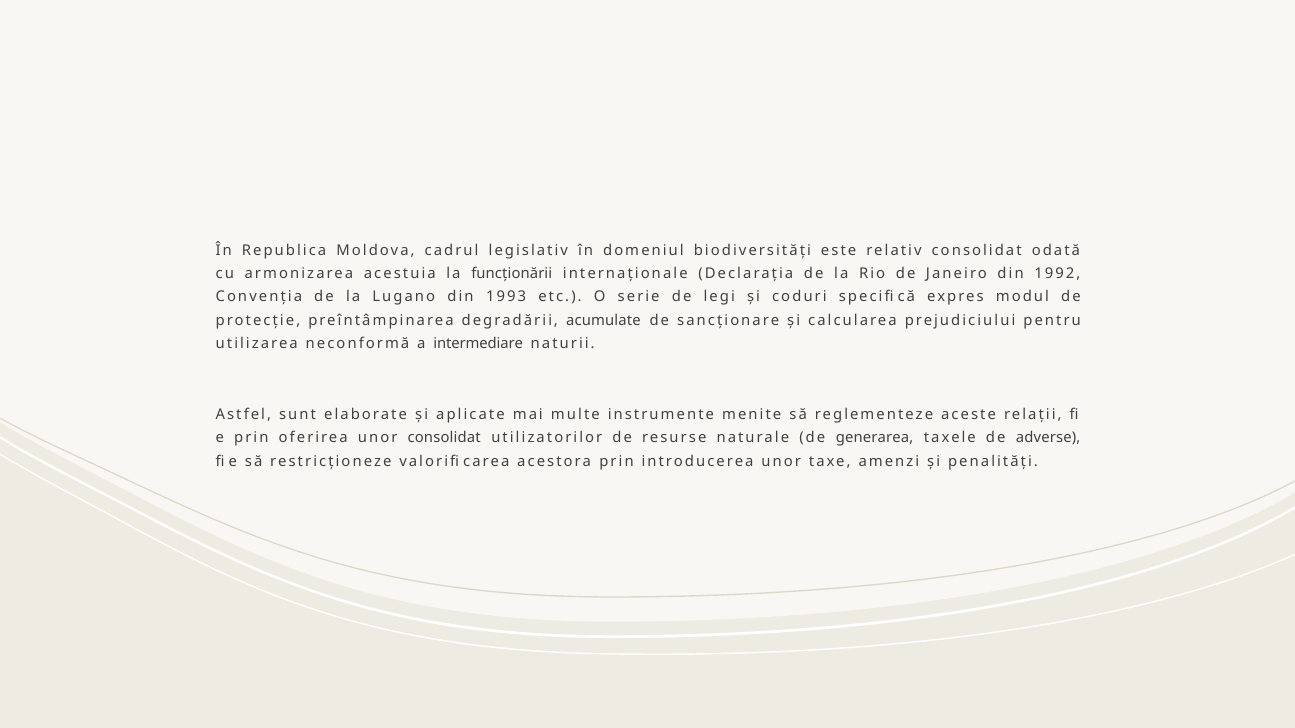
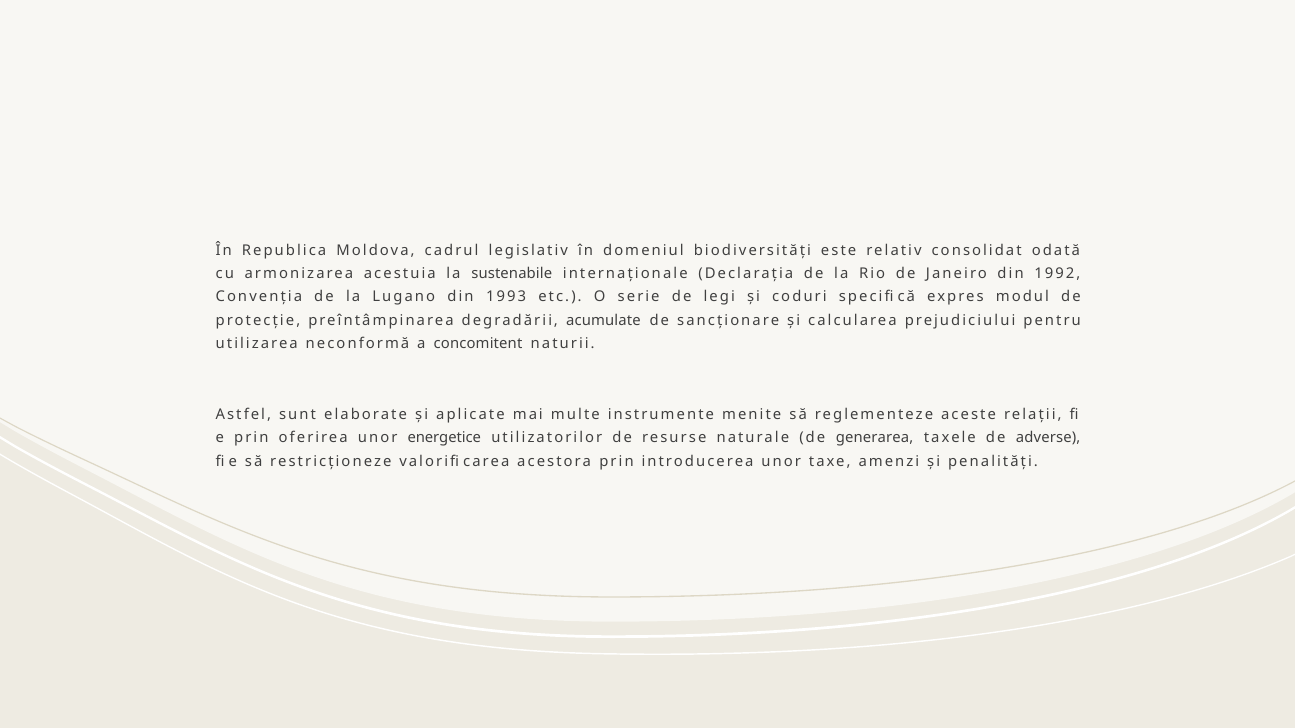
funcționării: funcționării -> sustenabile
intermediare: intermediare -> concomitent
unor consolidat: consolidat -> energetice
